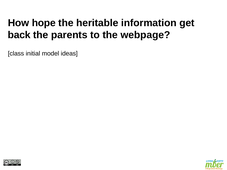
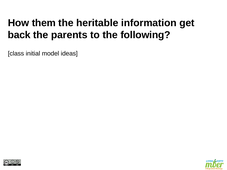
hope: hope -> them
webpage: webpage -> following
